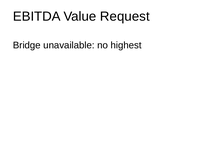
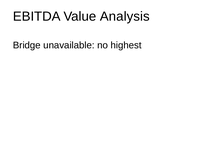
Request: Request -> Analysis
